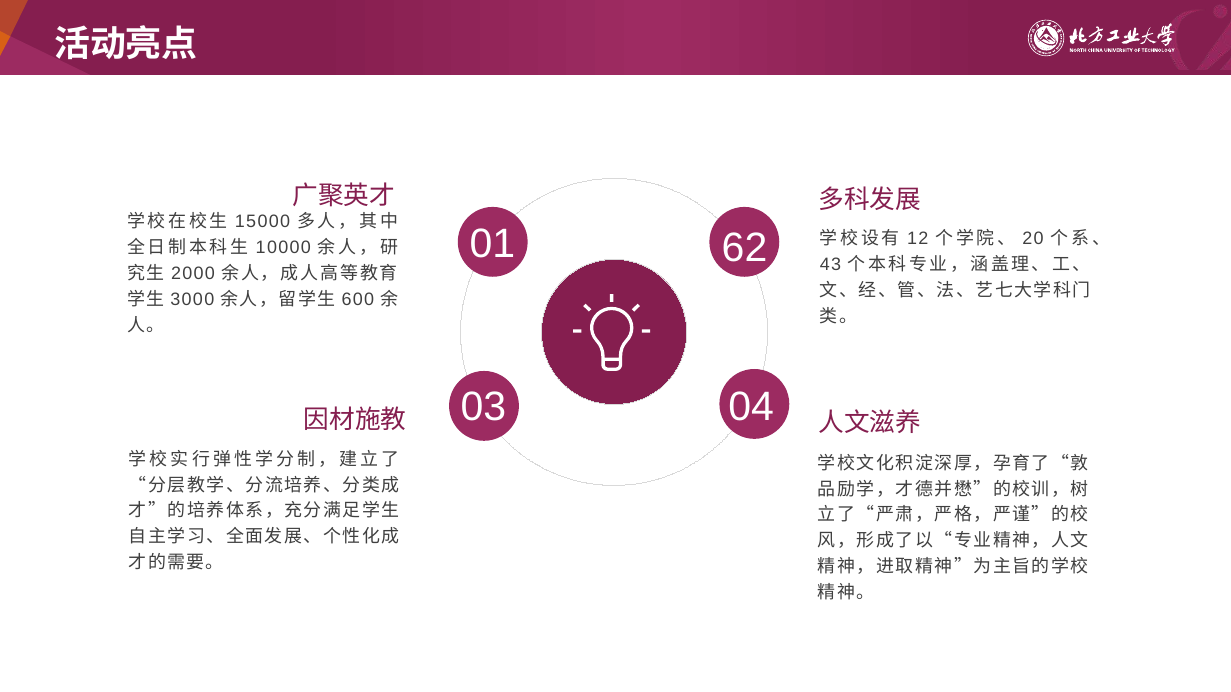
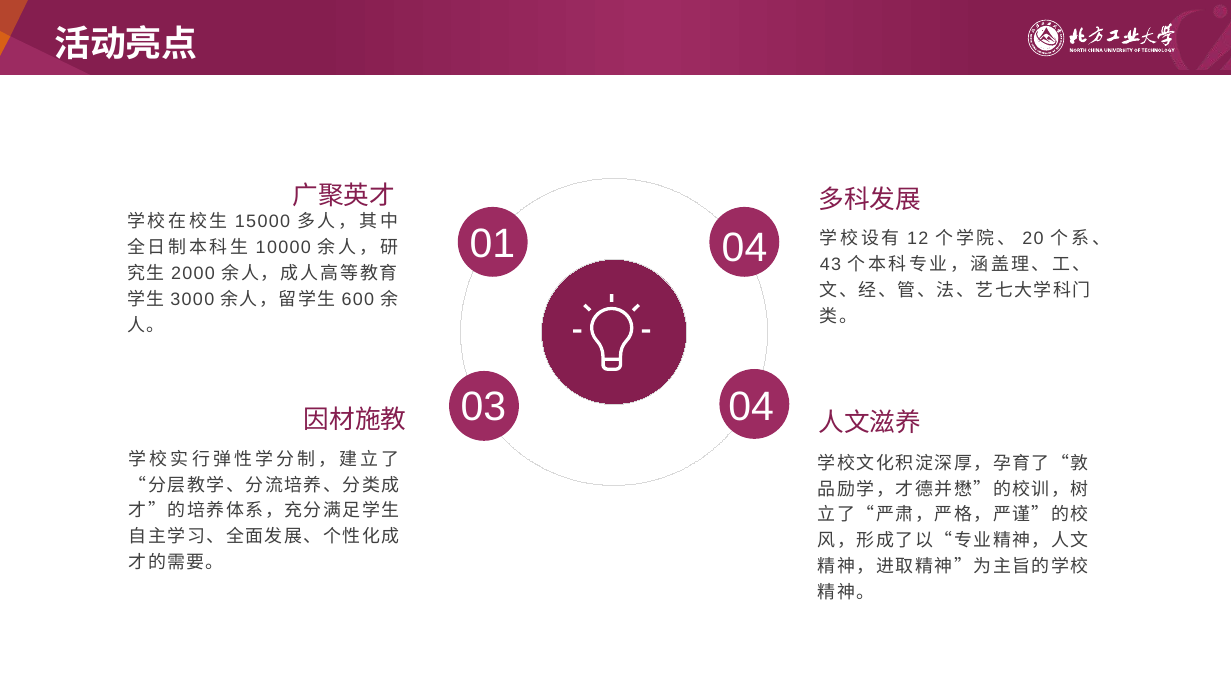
01 62: 62 -> 04
